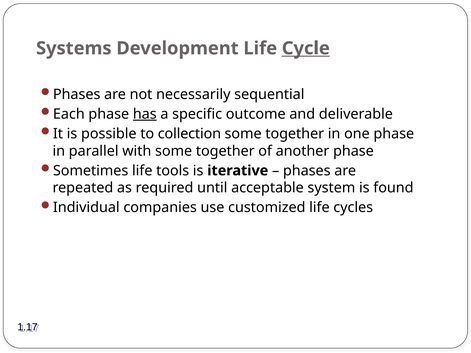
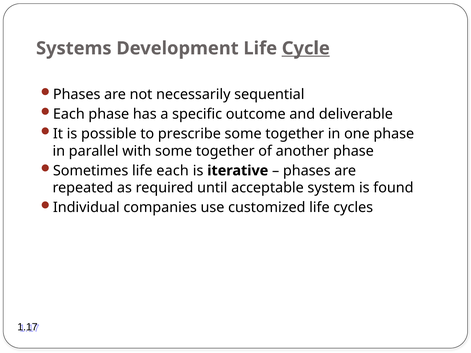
has underline: present -> none
collection: collection -> prescribe
life tools: tools -> each
